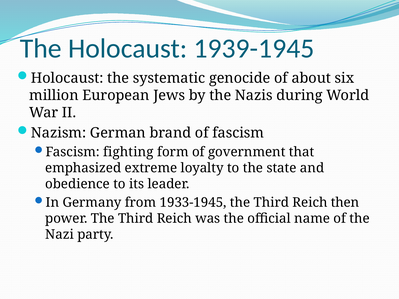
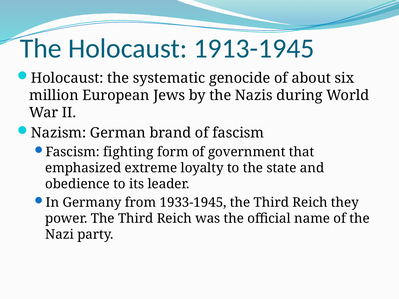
1939-1945: 1939-1945 -> 1913-1945
then: then -> they
